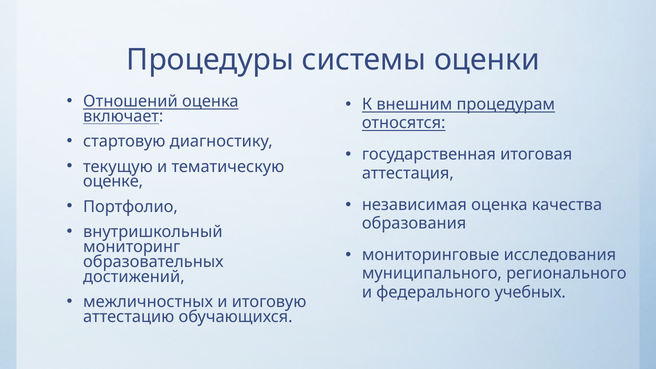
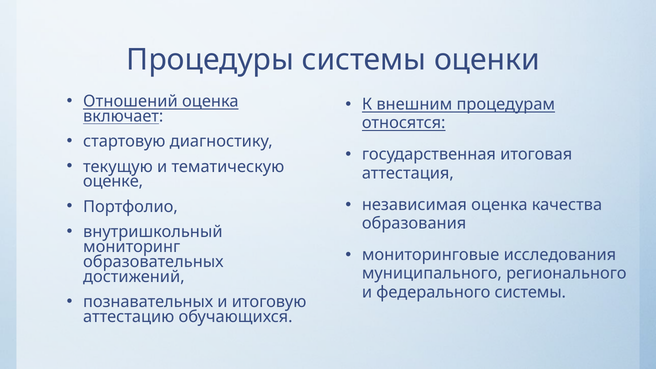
федерального учебных: учебных -> системы
межличностных: межличностных -> познавательных
